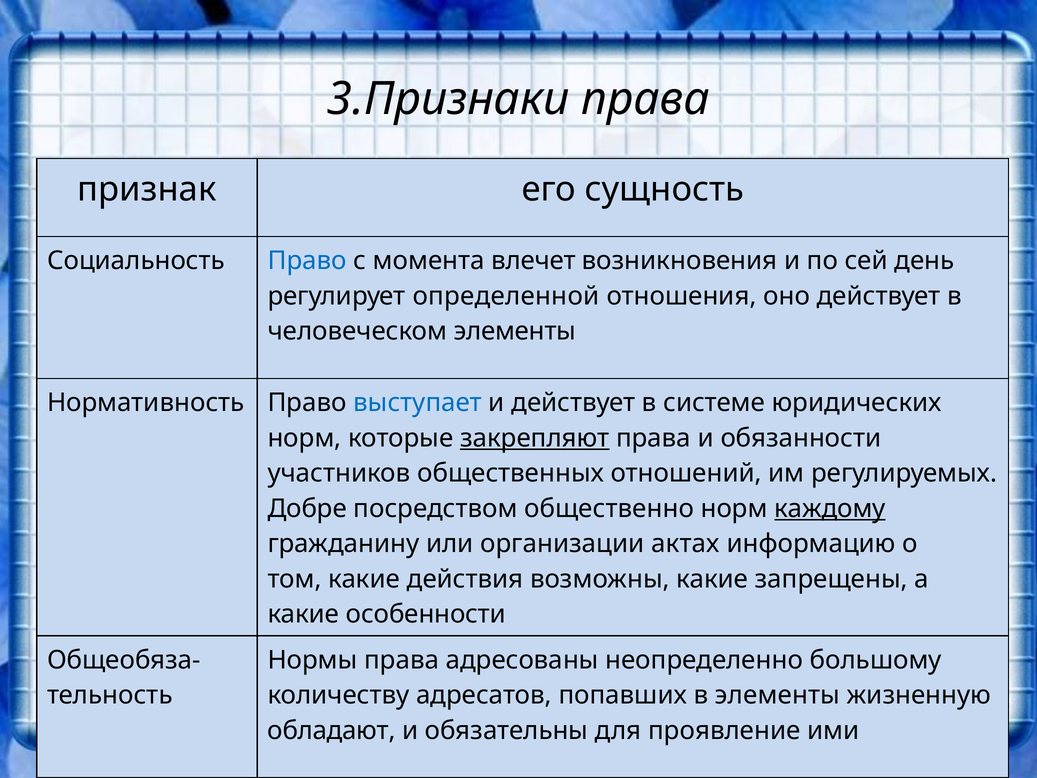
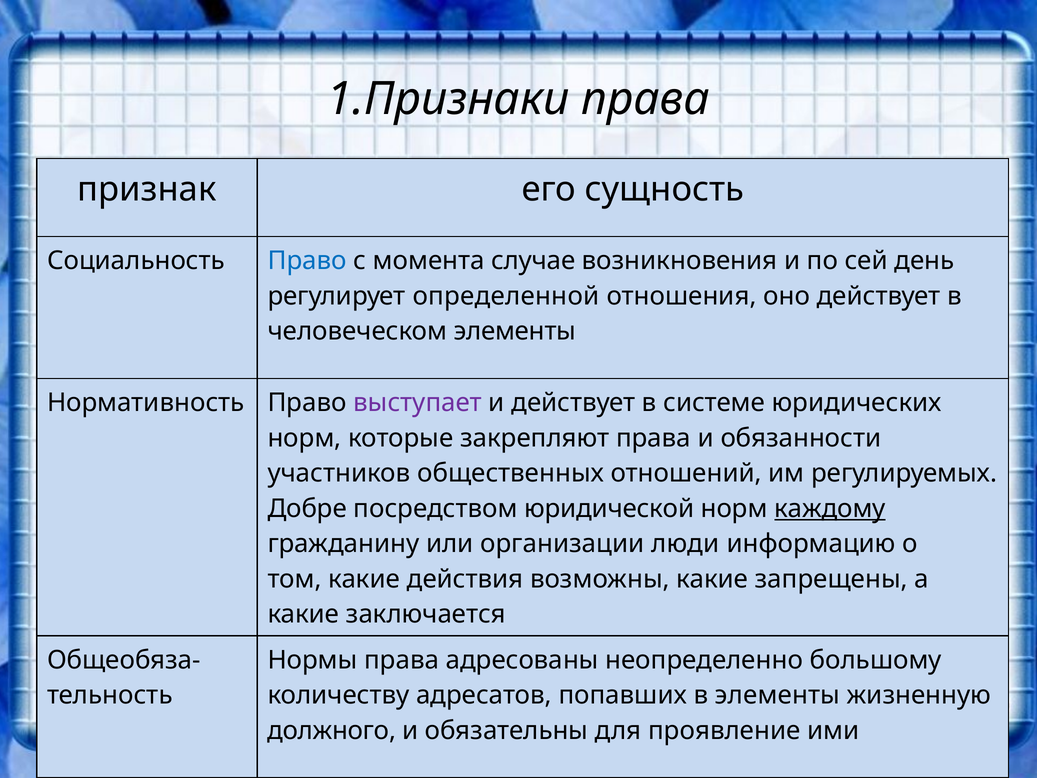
3.Признаки: 3.Признаки -> 1.Признаки
влечет: влечет -> случае
выступает colour: blue -> purple
закрепляют underline: present -> none
общественно: общественно -> юридической
актах: актах -> люди
особенности: особенности -> заключается
обладают: обладают -> должного
